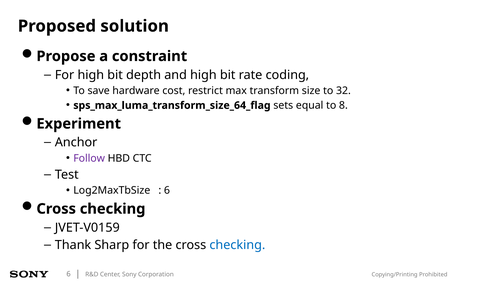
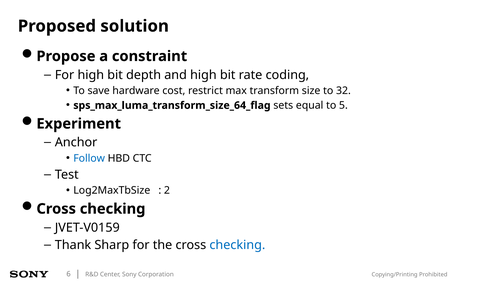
8: 8 -> 5
Follow colour: purple -> blue
6 at (167, 191): 6 -> 2
